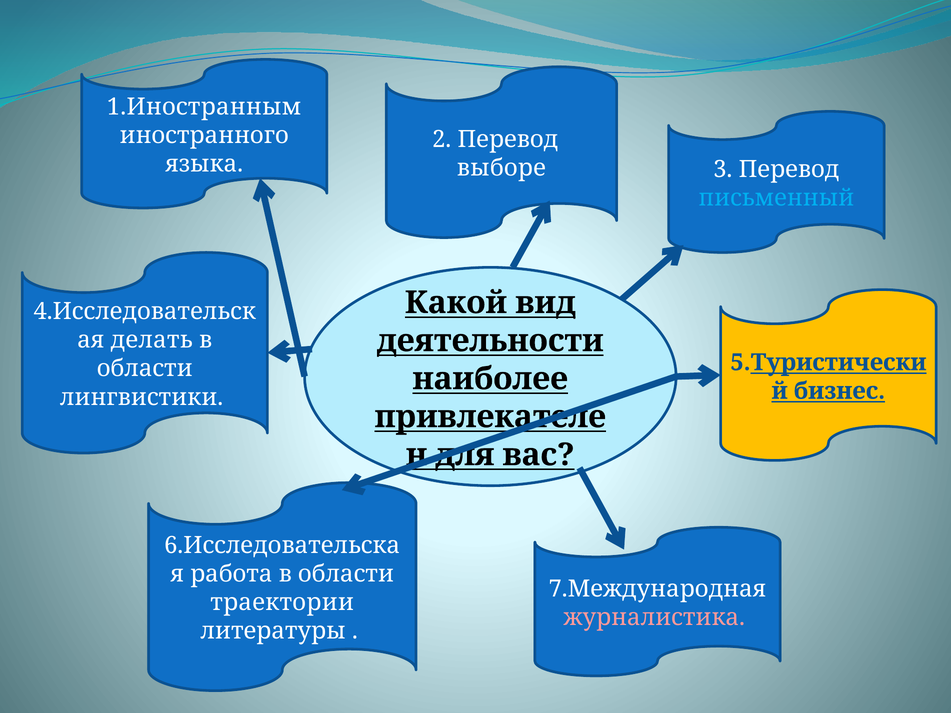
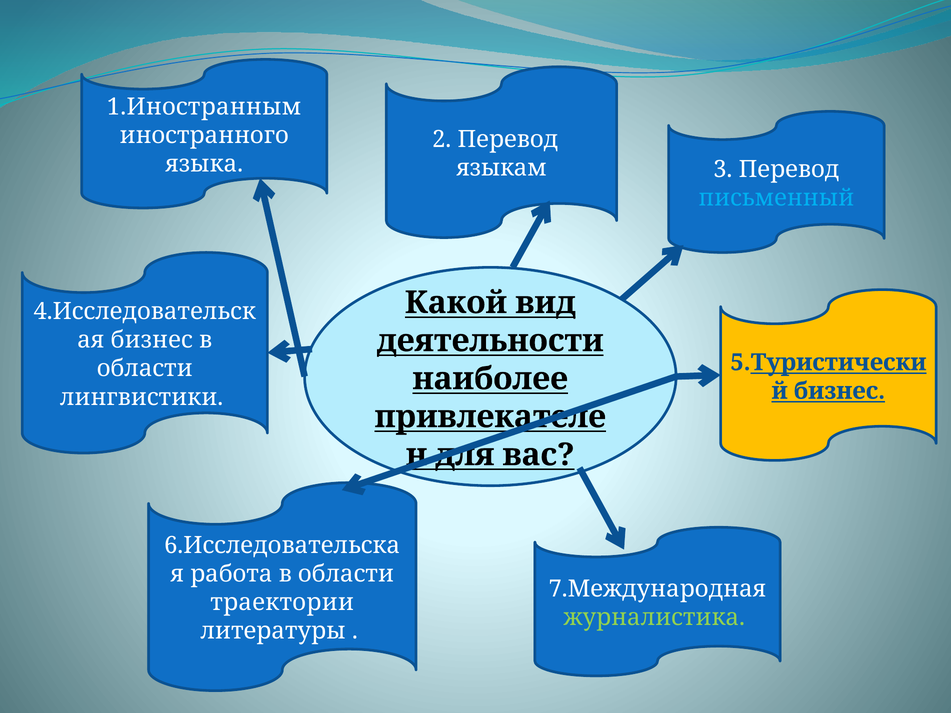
выборе: выборе -> языкам
делать at (152, 340): делать -> бизнес
журналистика colour: pink -> light green
